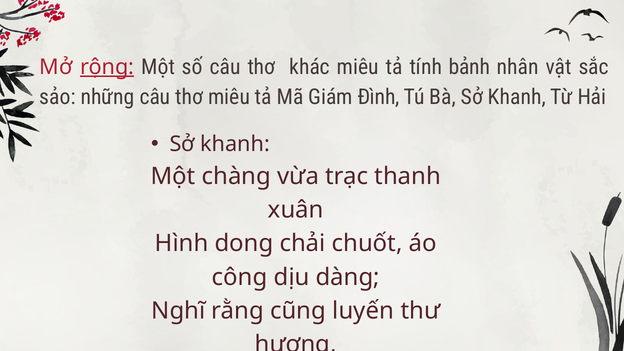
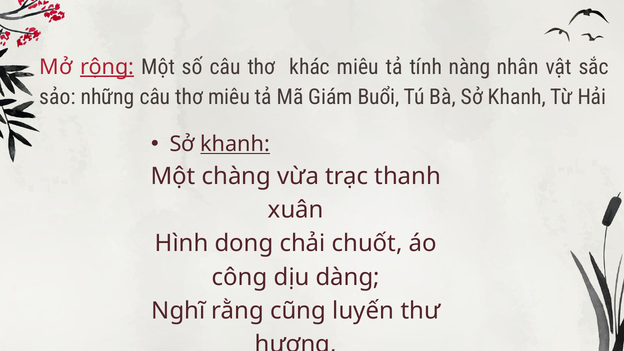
bảnh: bảnh -> nàng
Đình: Đình -> Buổi
khanh at (235, 144) underline: none -> present
